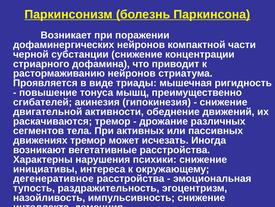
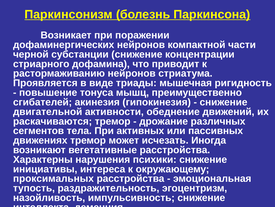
дегенеративное: дегенеративное -> проксимальных
